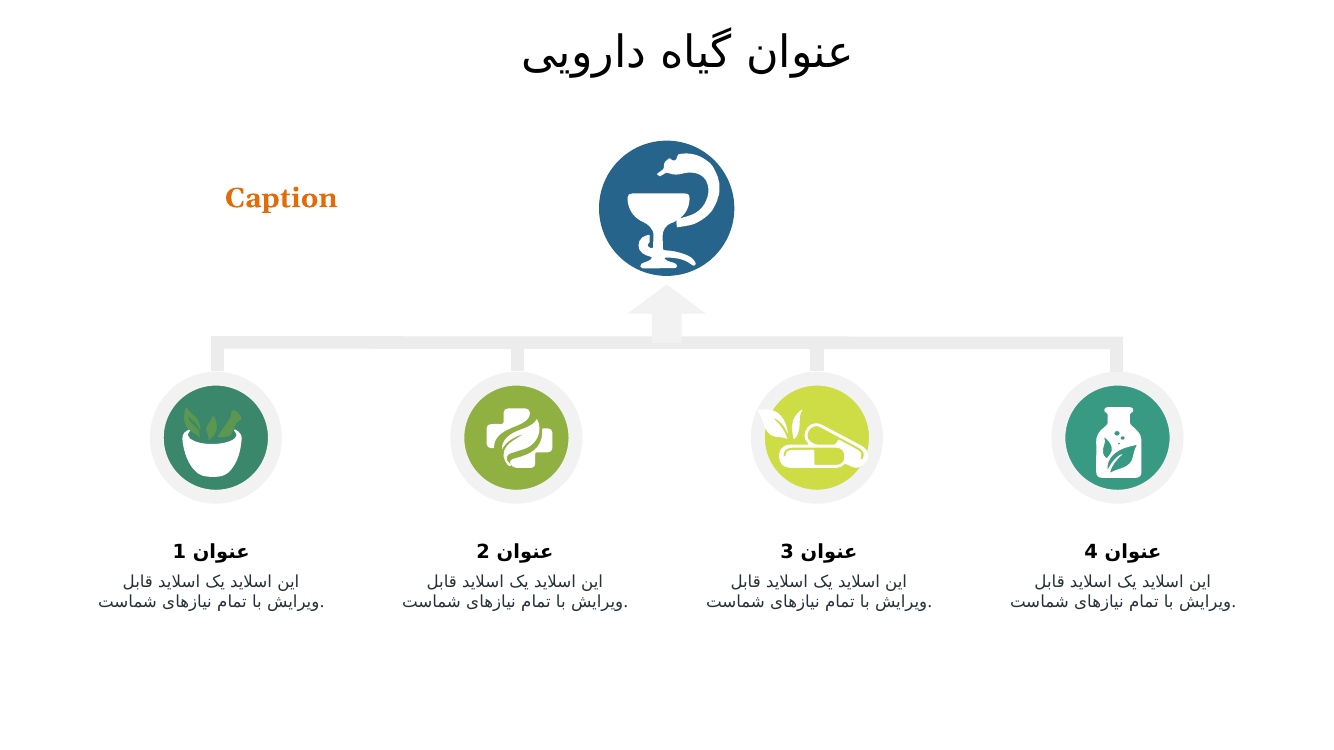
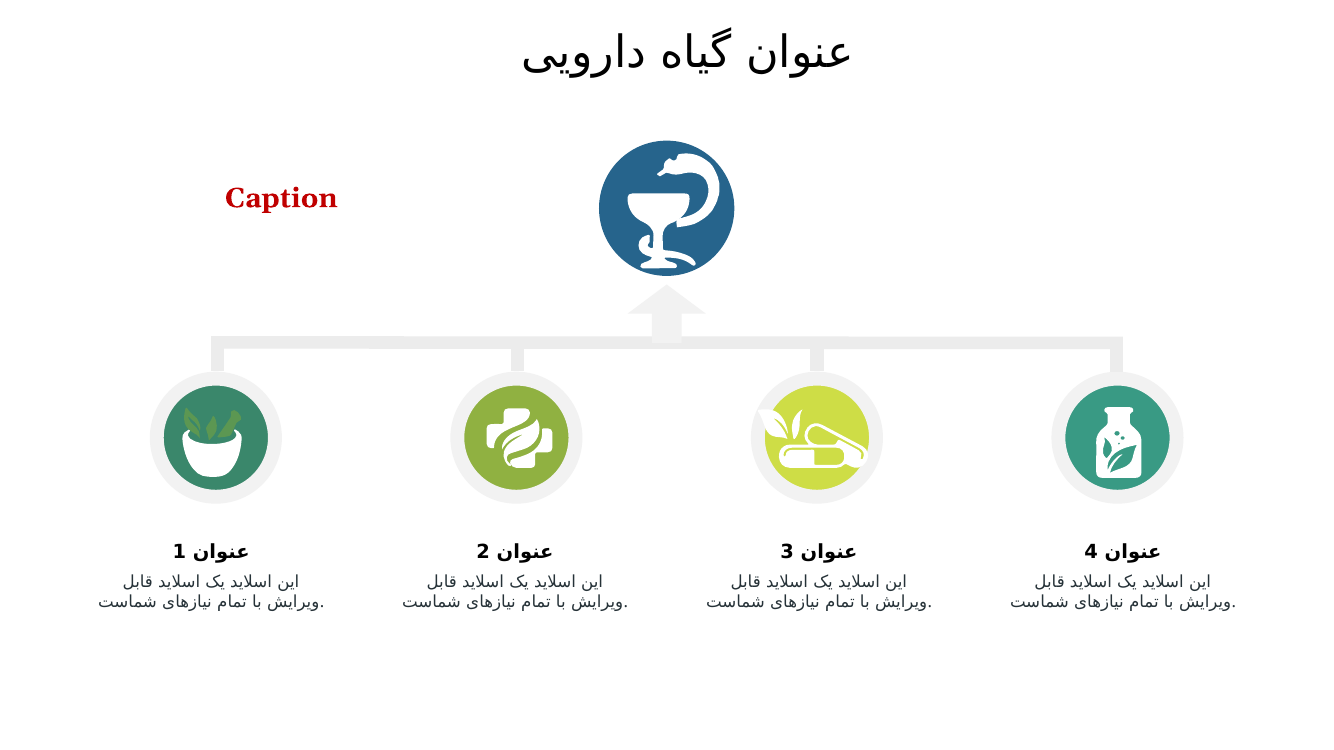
Caption colour: orange -> red
